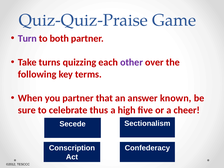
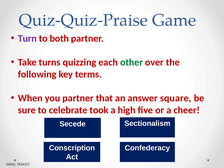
other colour: purple -> green
known: known -> square
thus: thus -> took
